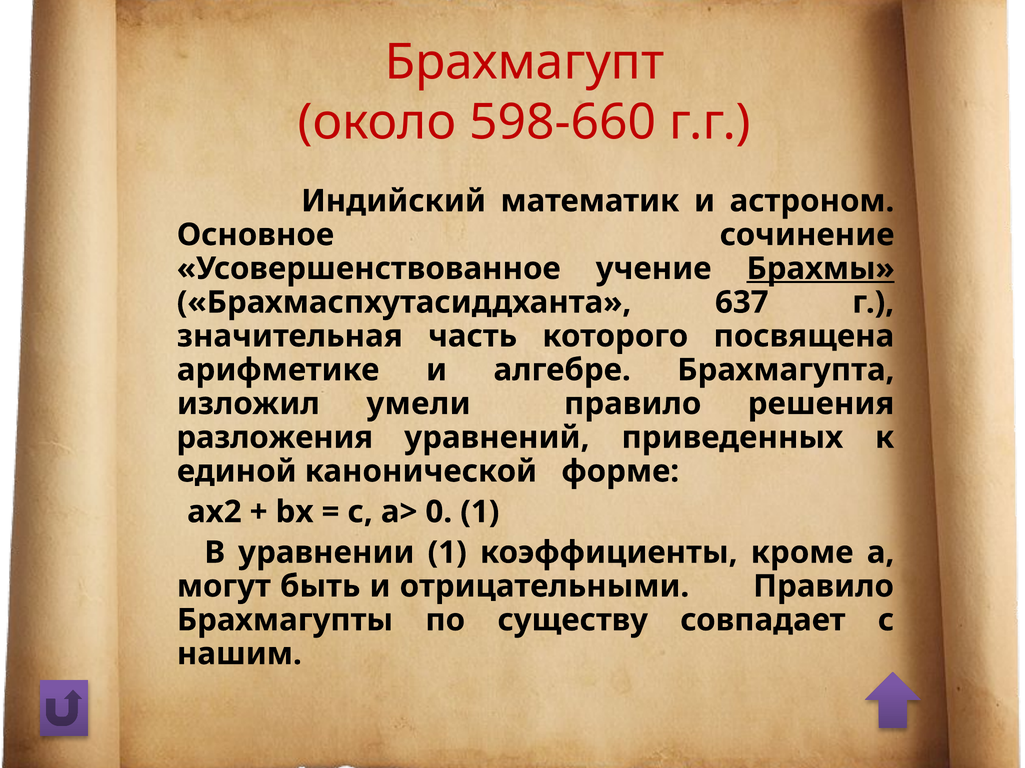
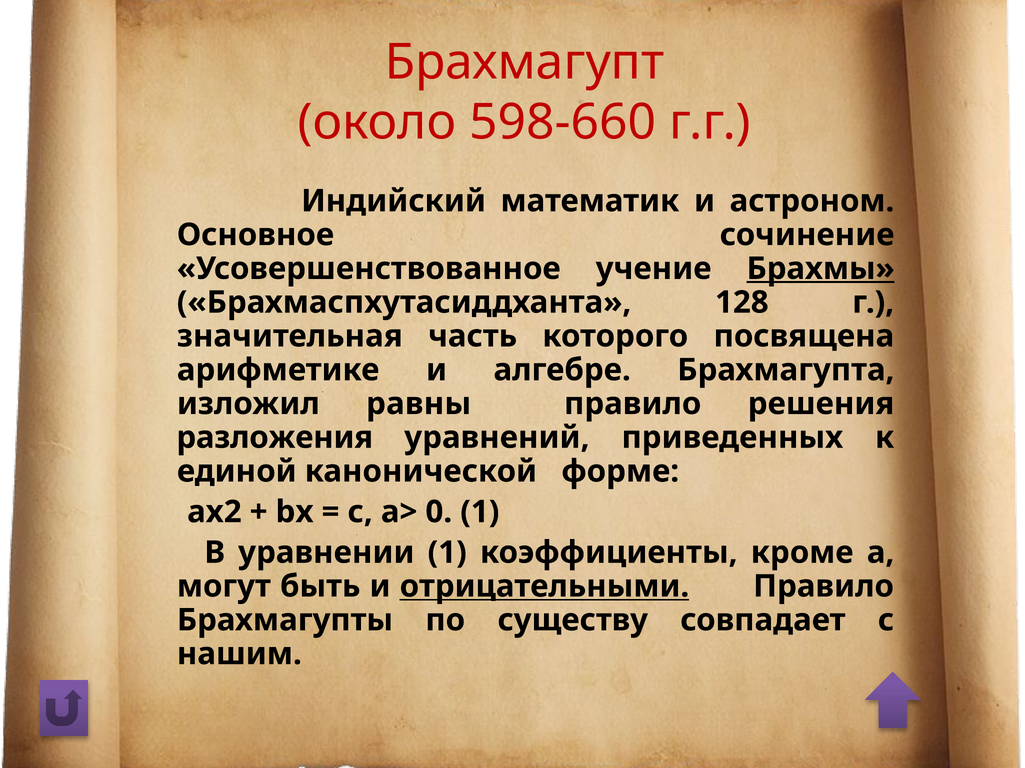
637: 637 -> 128
умели: умели -> равны
отрицательными underline: none -> present
